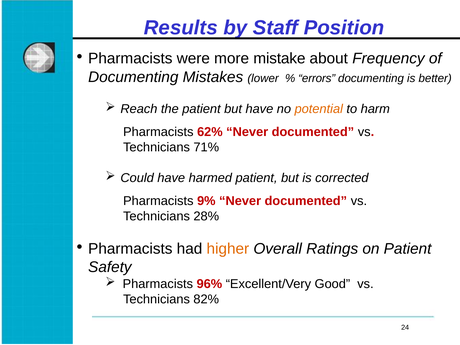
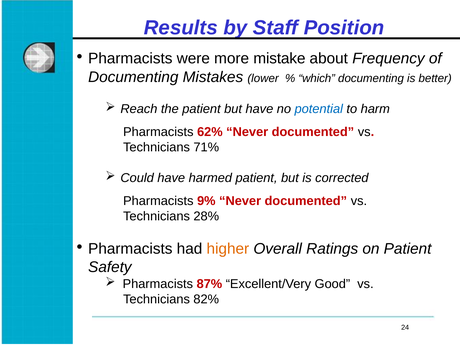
errors: errors -> which
potential colour: orange -> blue
96%: 96% -> 87%
